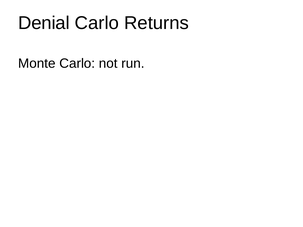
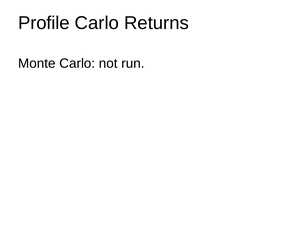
Denial: Denial -> Profile
